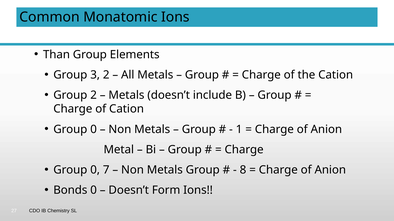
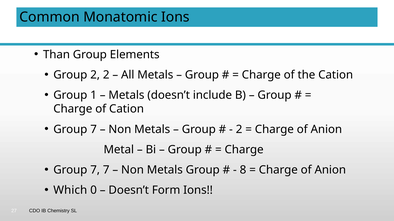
Group 3: 3 -> 2
Group 2: 2 -> 1
0 at (94, 130): 0 -> 7
1 at (239, 130): 1 -> 2
0 at (95, 170): 0 -> 7
Bonds: Bonds -> Which
